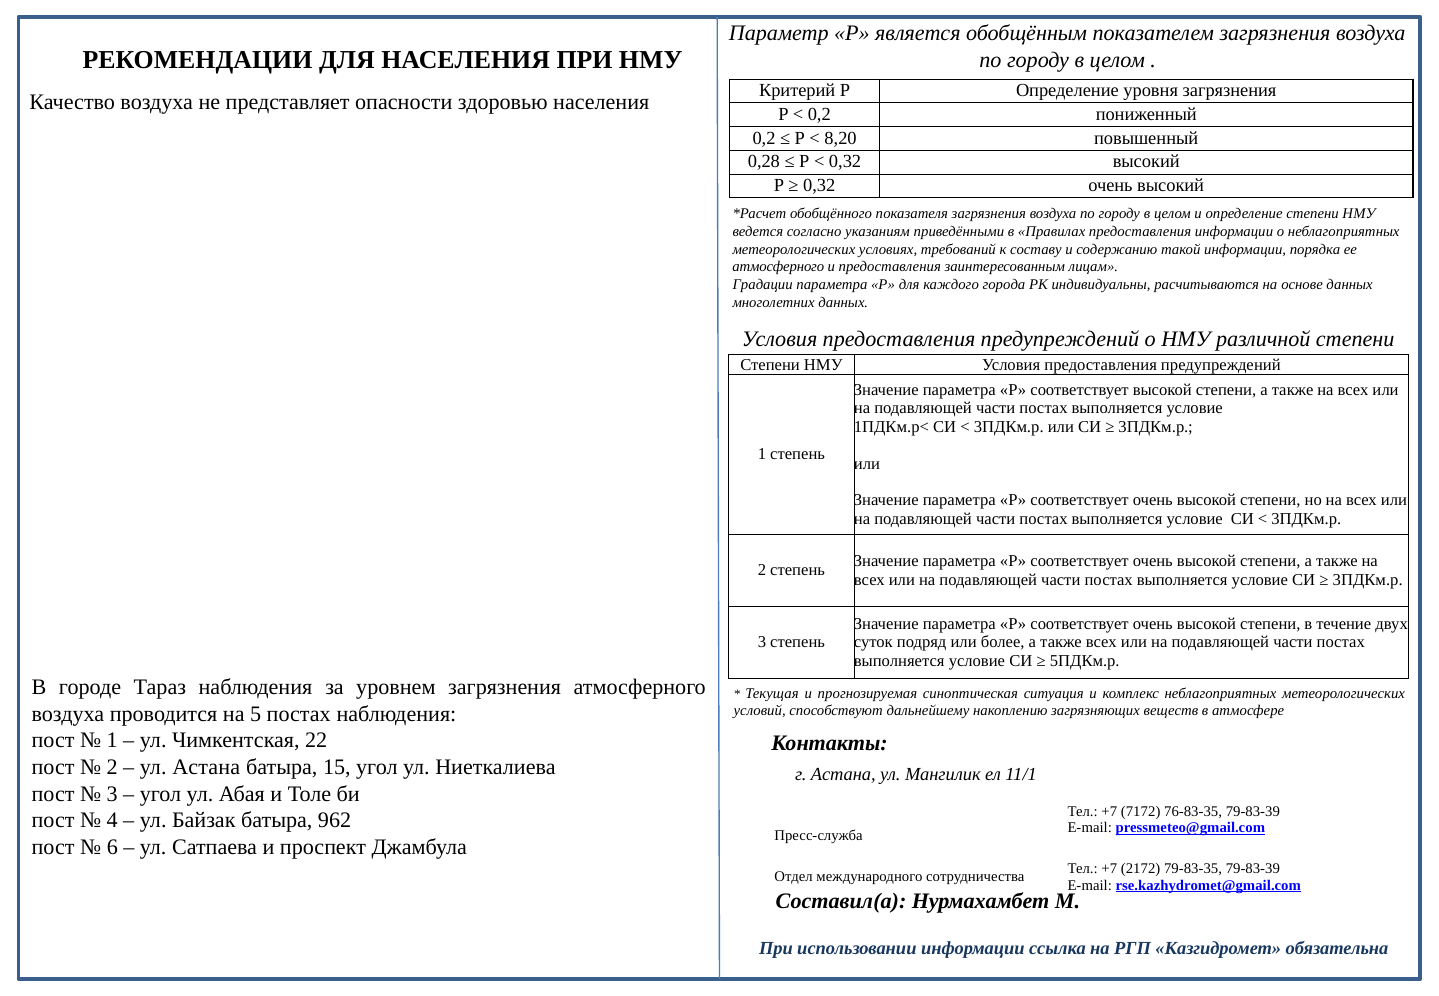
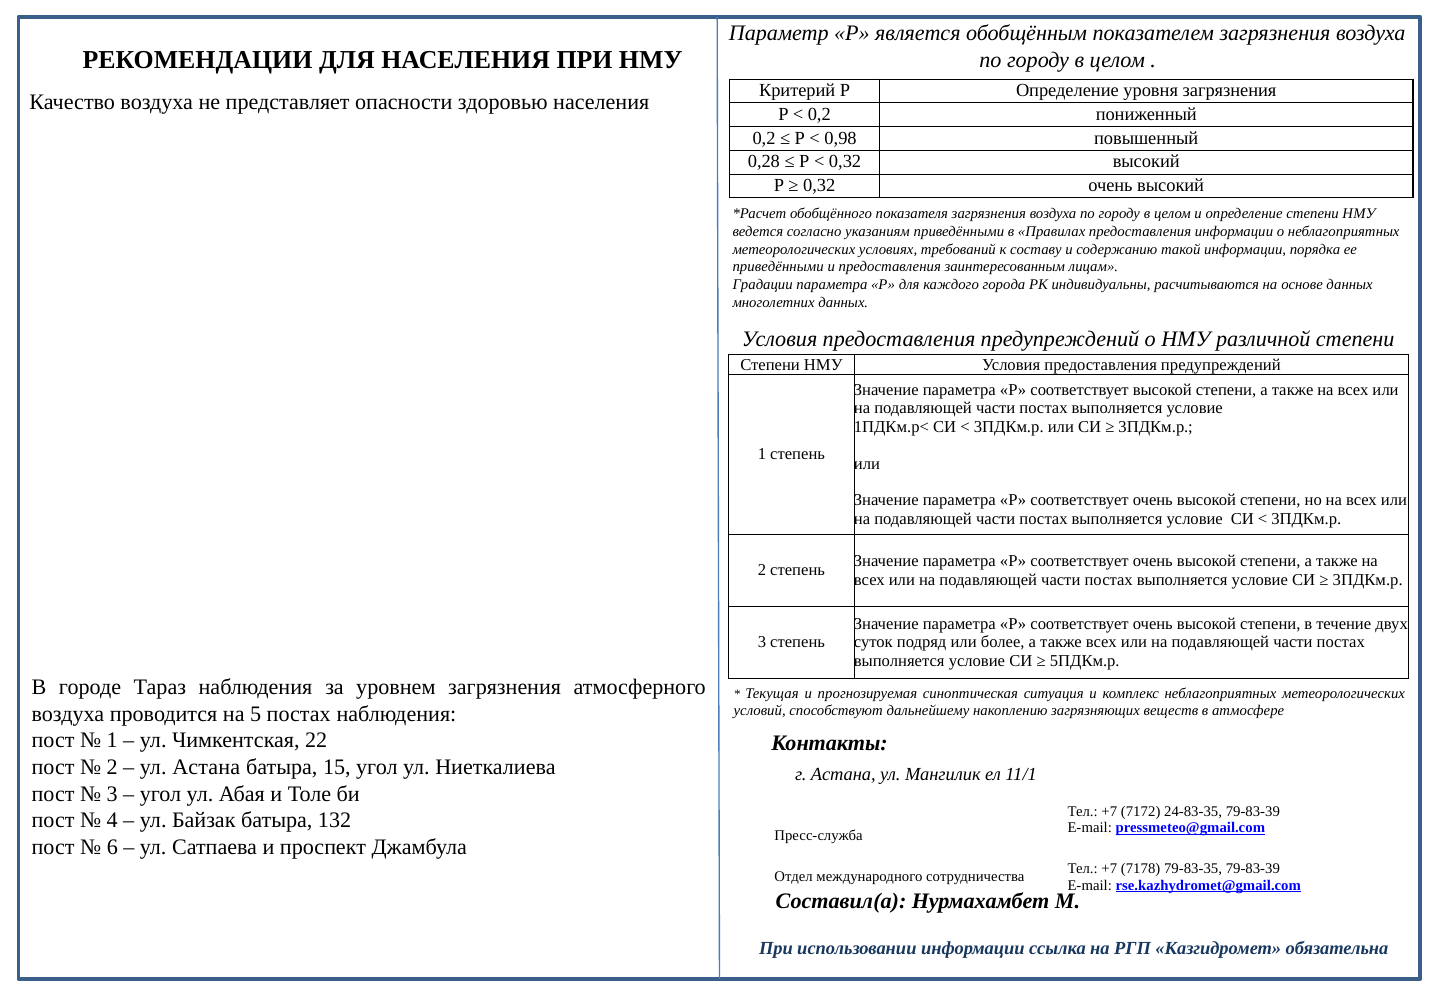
8,20: 8,20 -> 0,98
атмосферного at (778, 267): атмосферного -> приведёнными
76-83-35: 76-83-35 -> 24-83-35
962: 962 -> 132
2172: 2172 -> 7178
